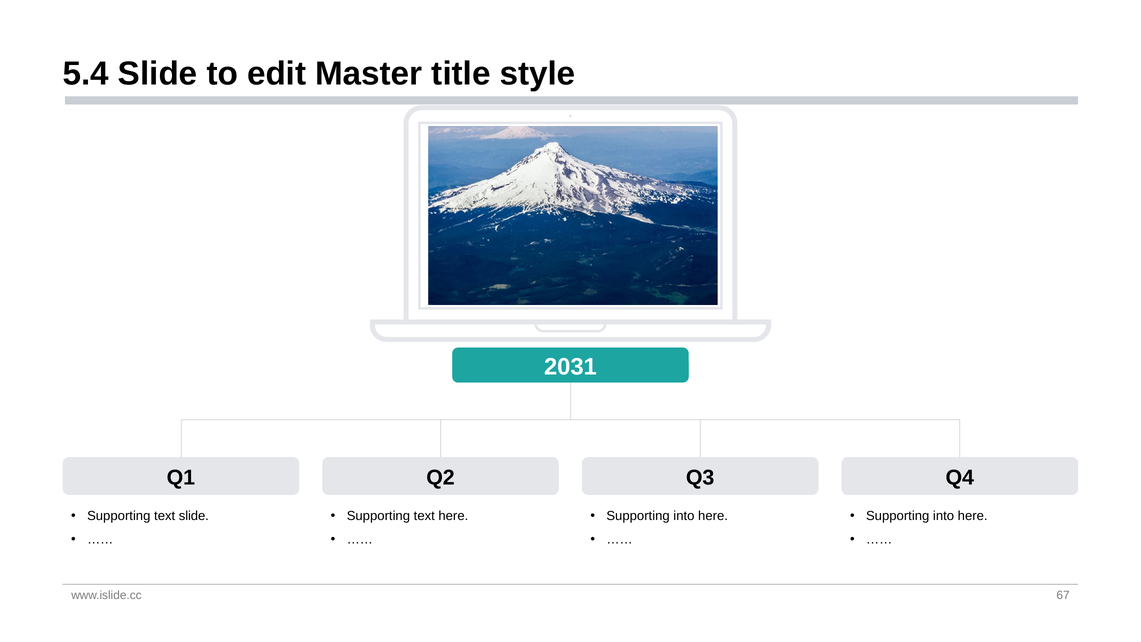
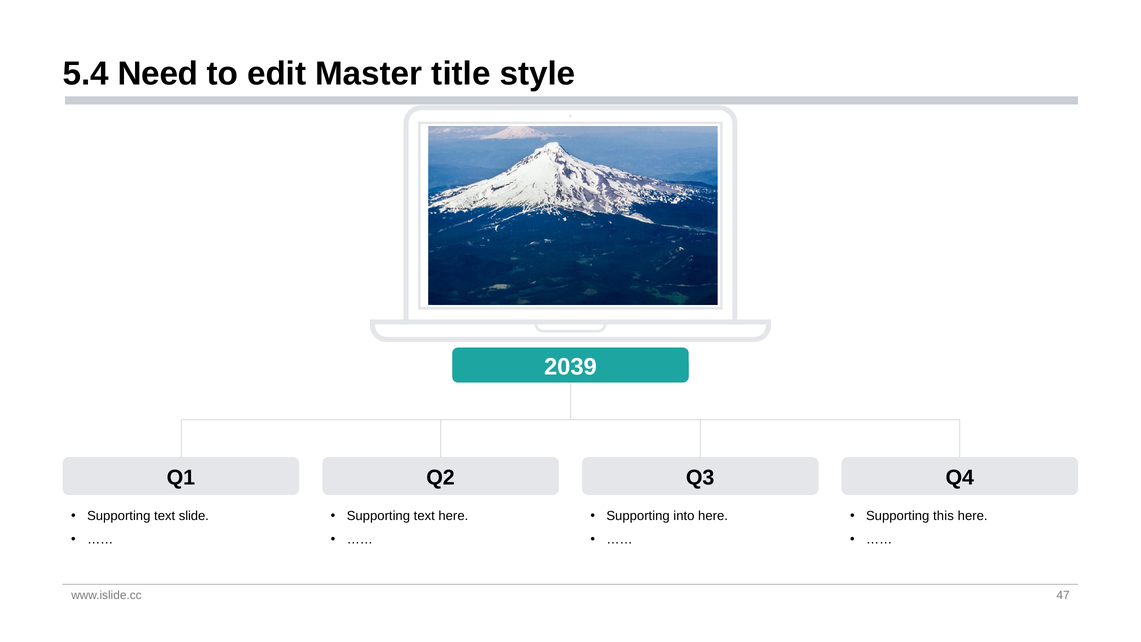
5.4 Slide: Slide -> Need
2031: 2031 -> 2039
into at (944, 516): into -> this
67: 67 -> 47
